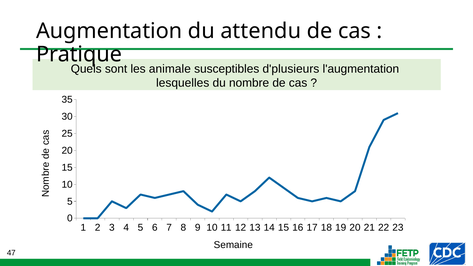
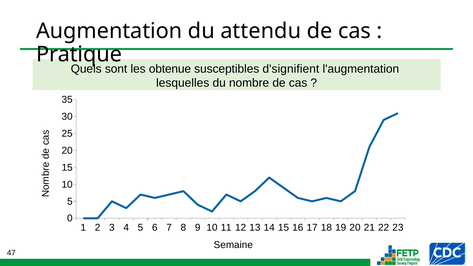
animale: animale -> obtenue
d'plusieurs: d'plusieurs -> d'signifient
